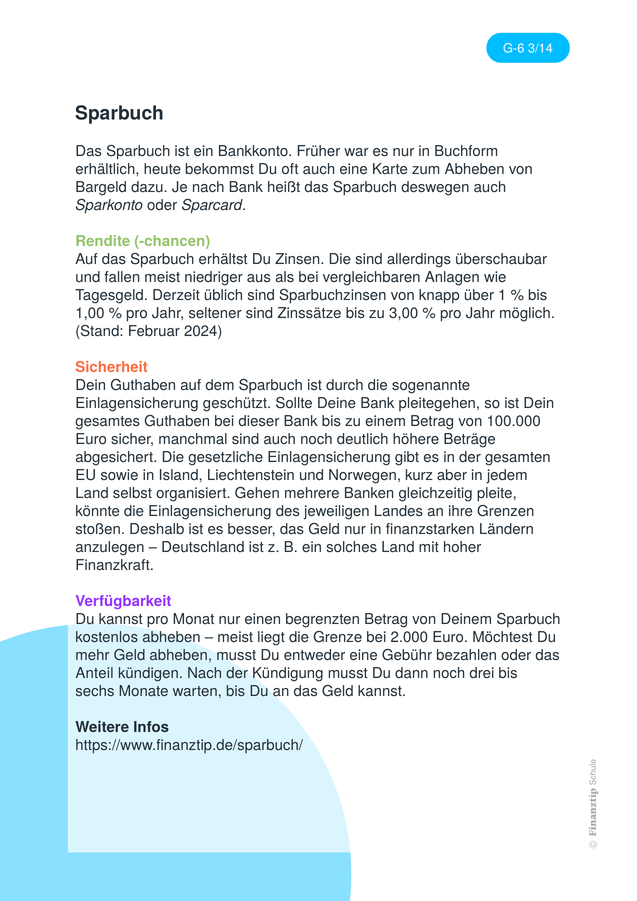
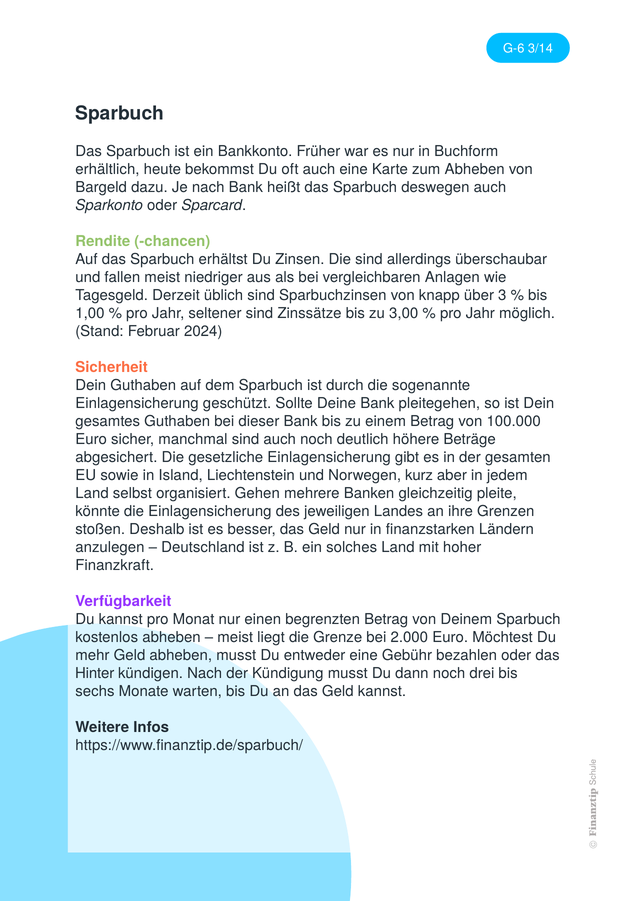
1: 1 -> 3
Anteil: Anteil -> Hinter
